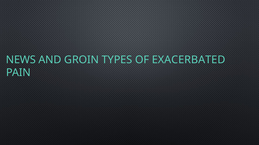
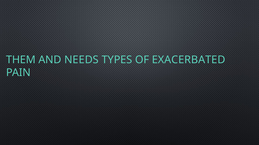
NEWS: NEWS -> THEM
GROIN: GROIN -> NEEDS
